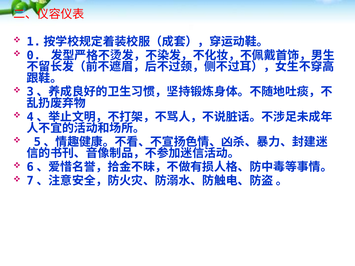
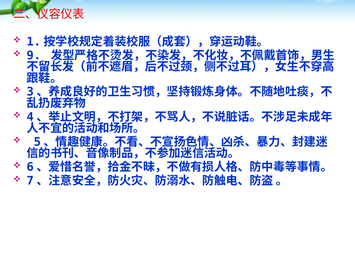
0: 0 -> 9
